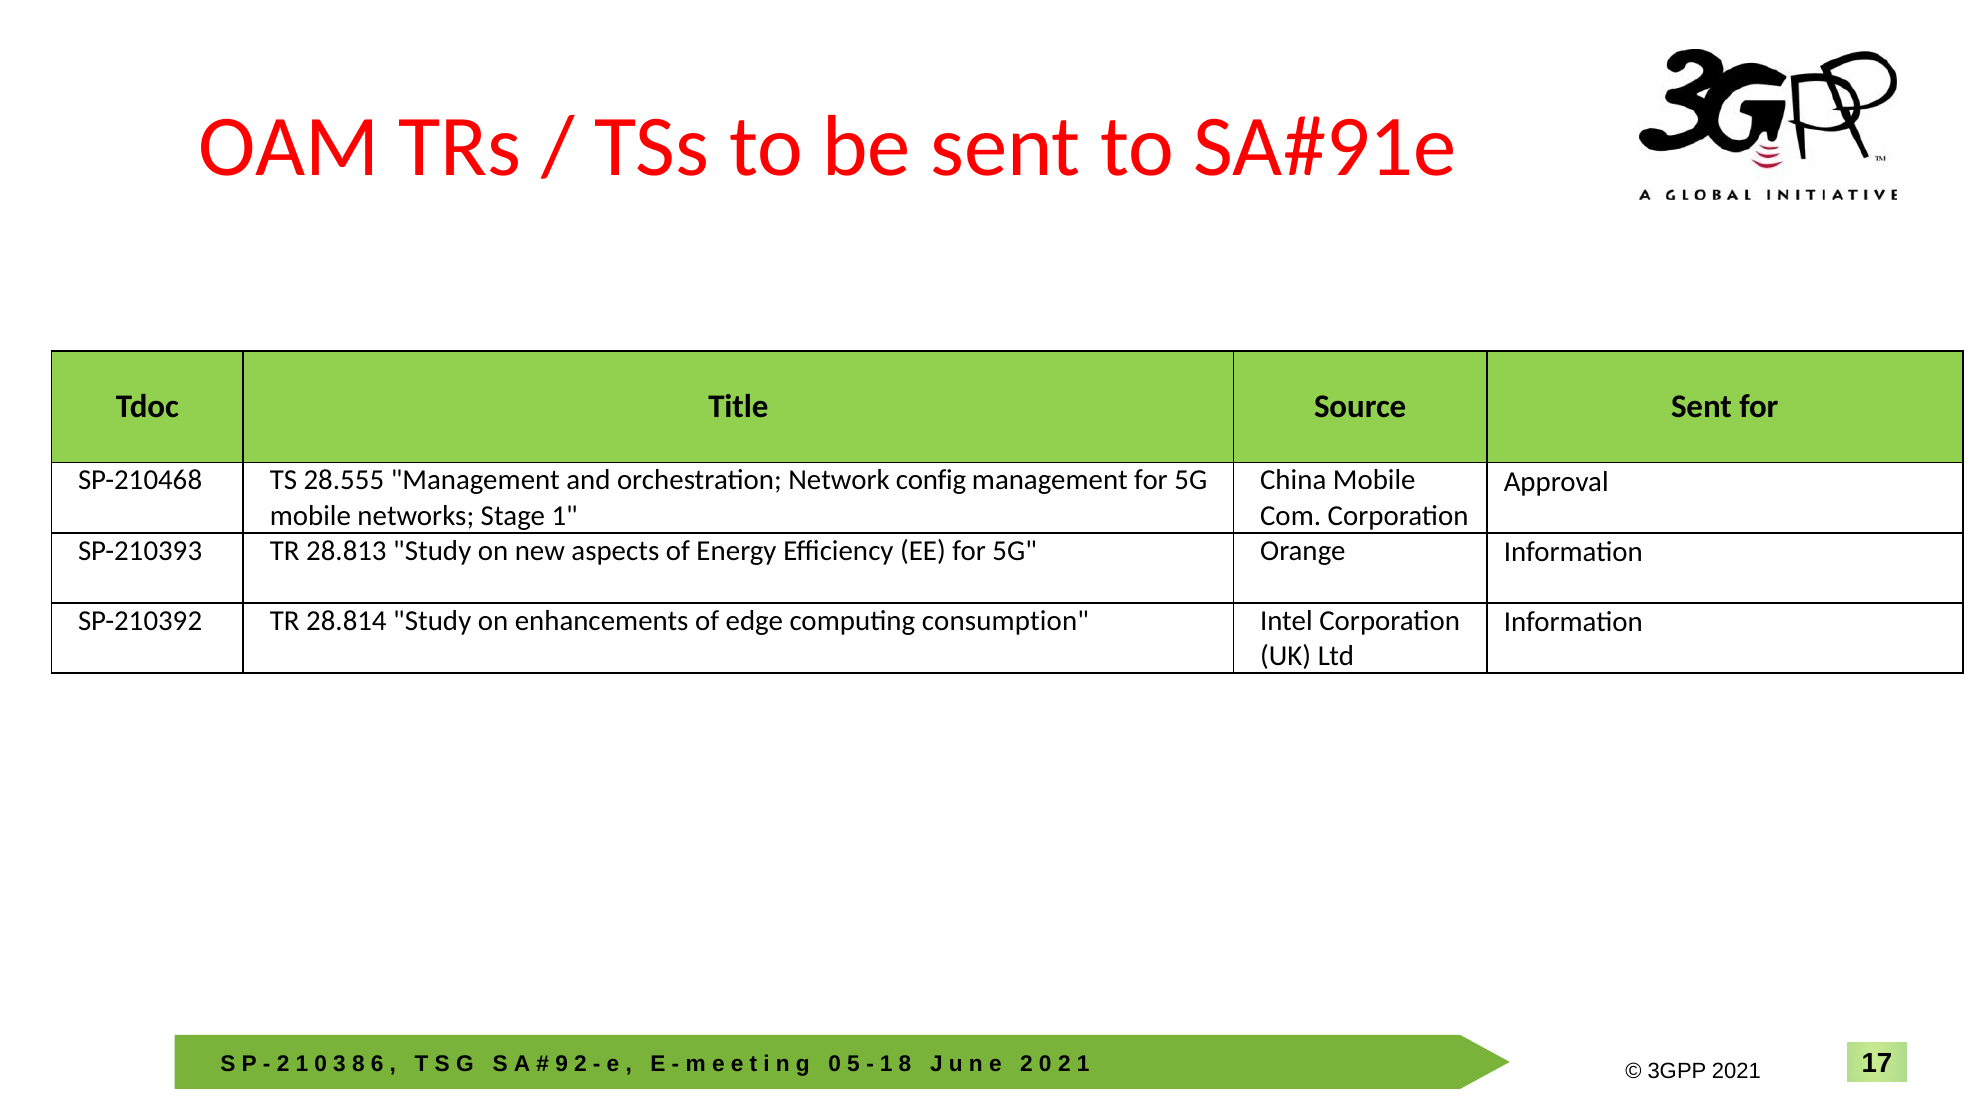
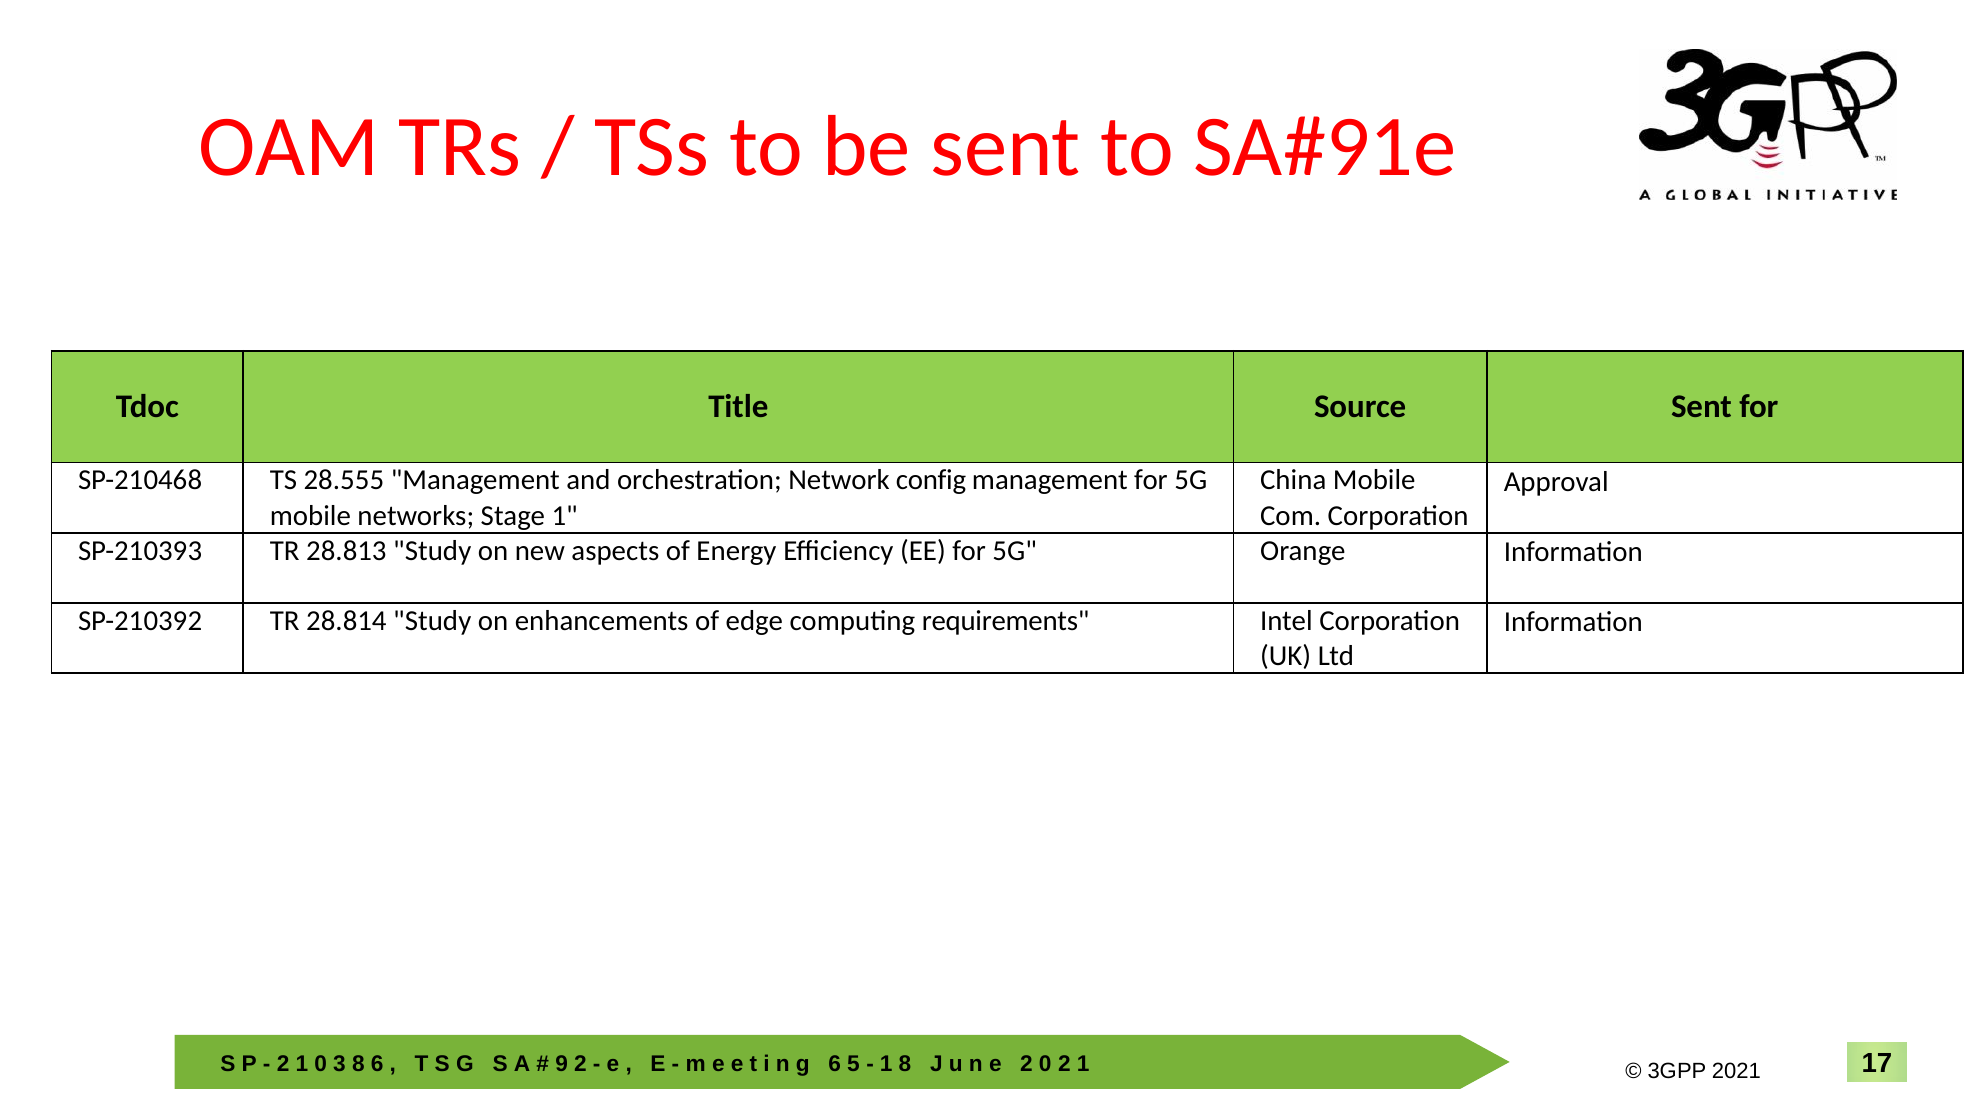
consumption: consumption -> requirements
0 at (835, 1064): 0 -> 6
